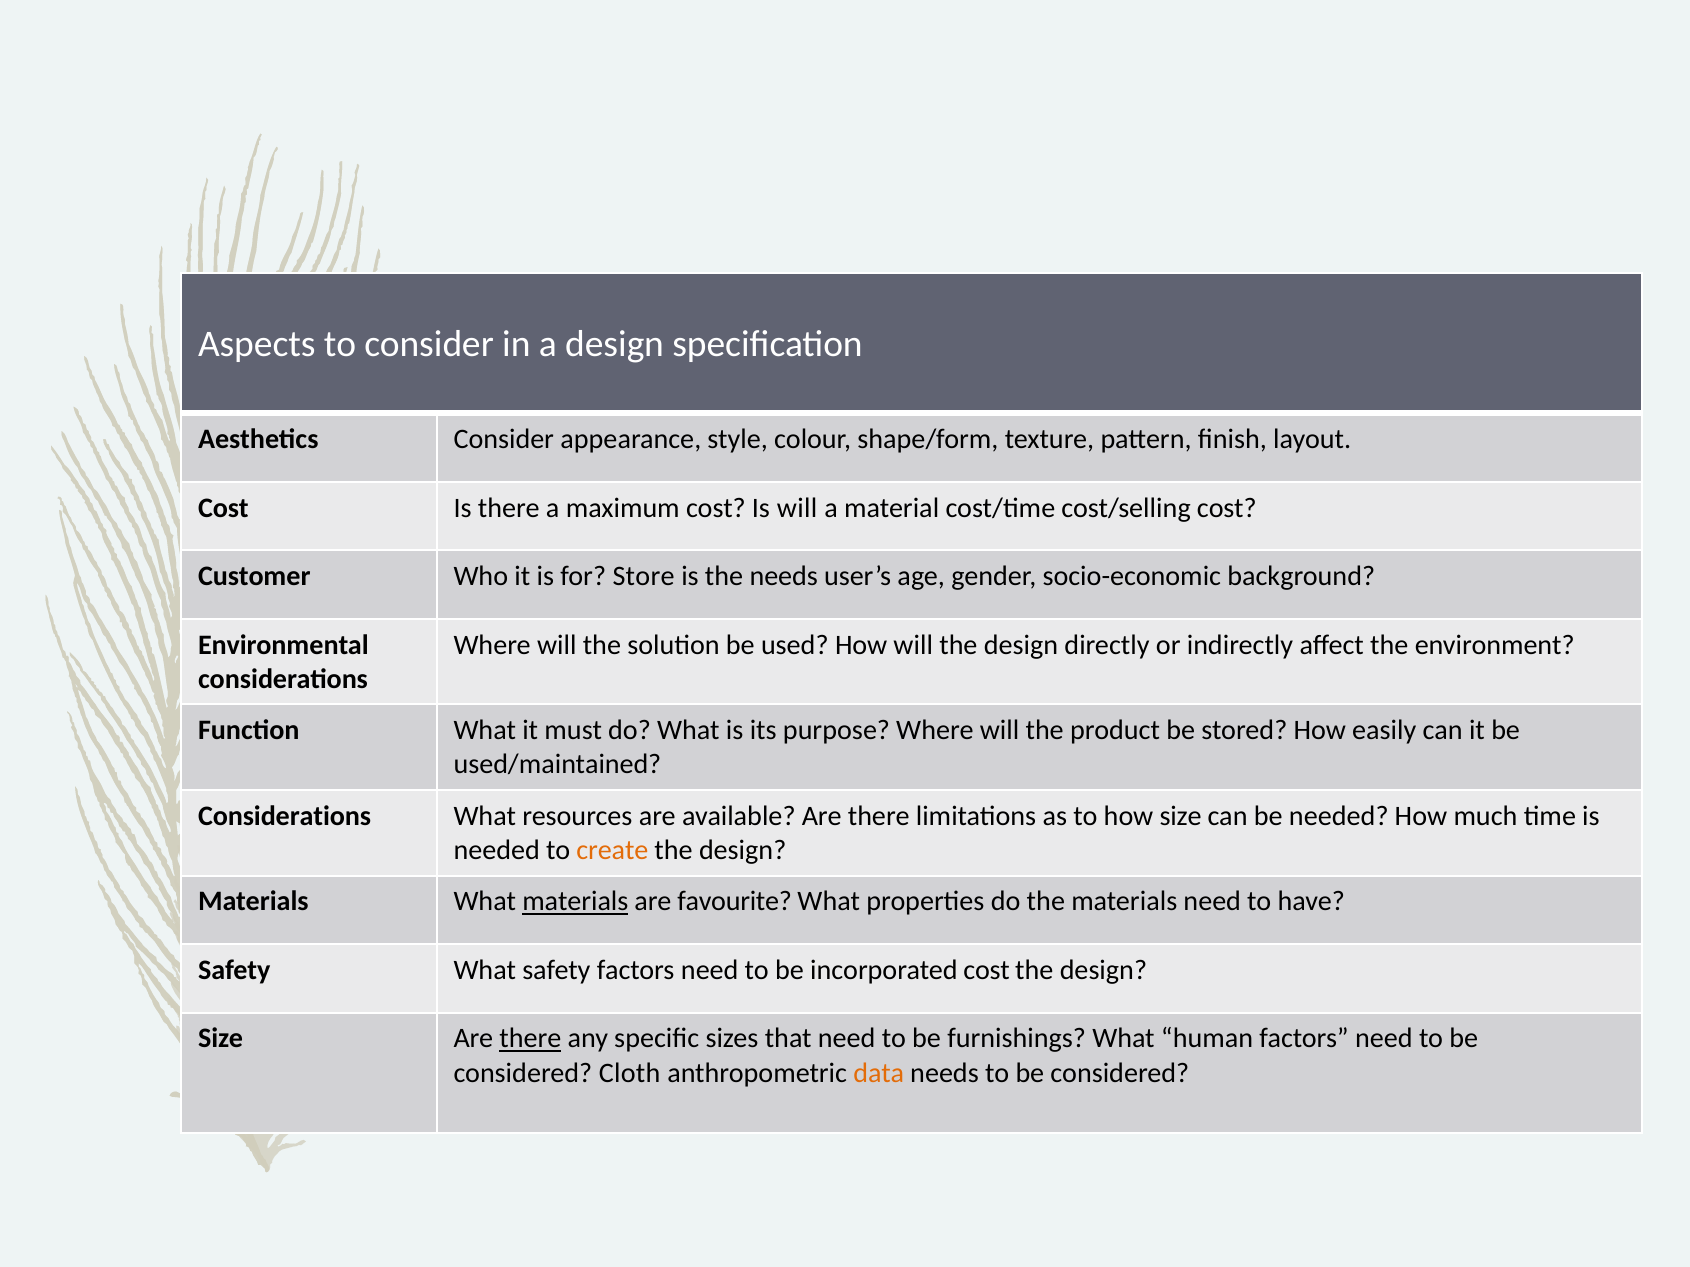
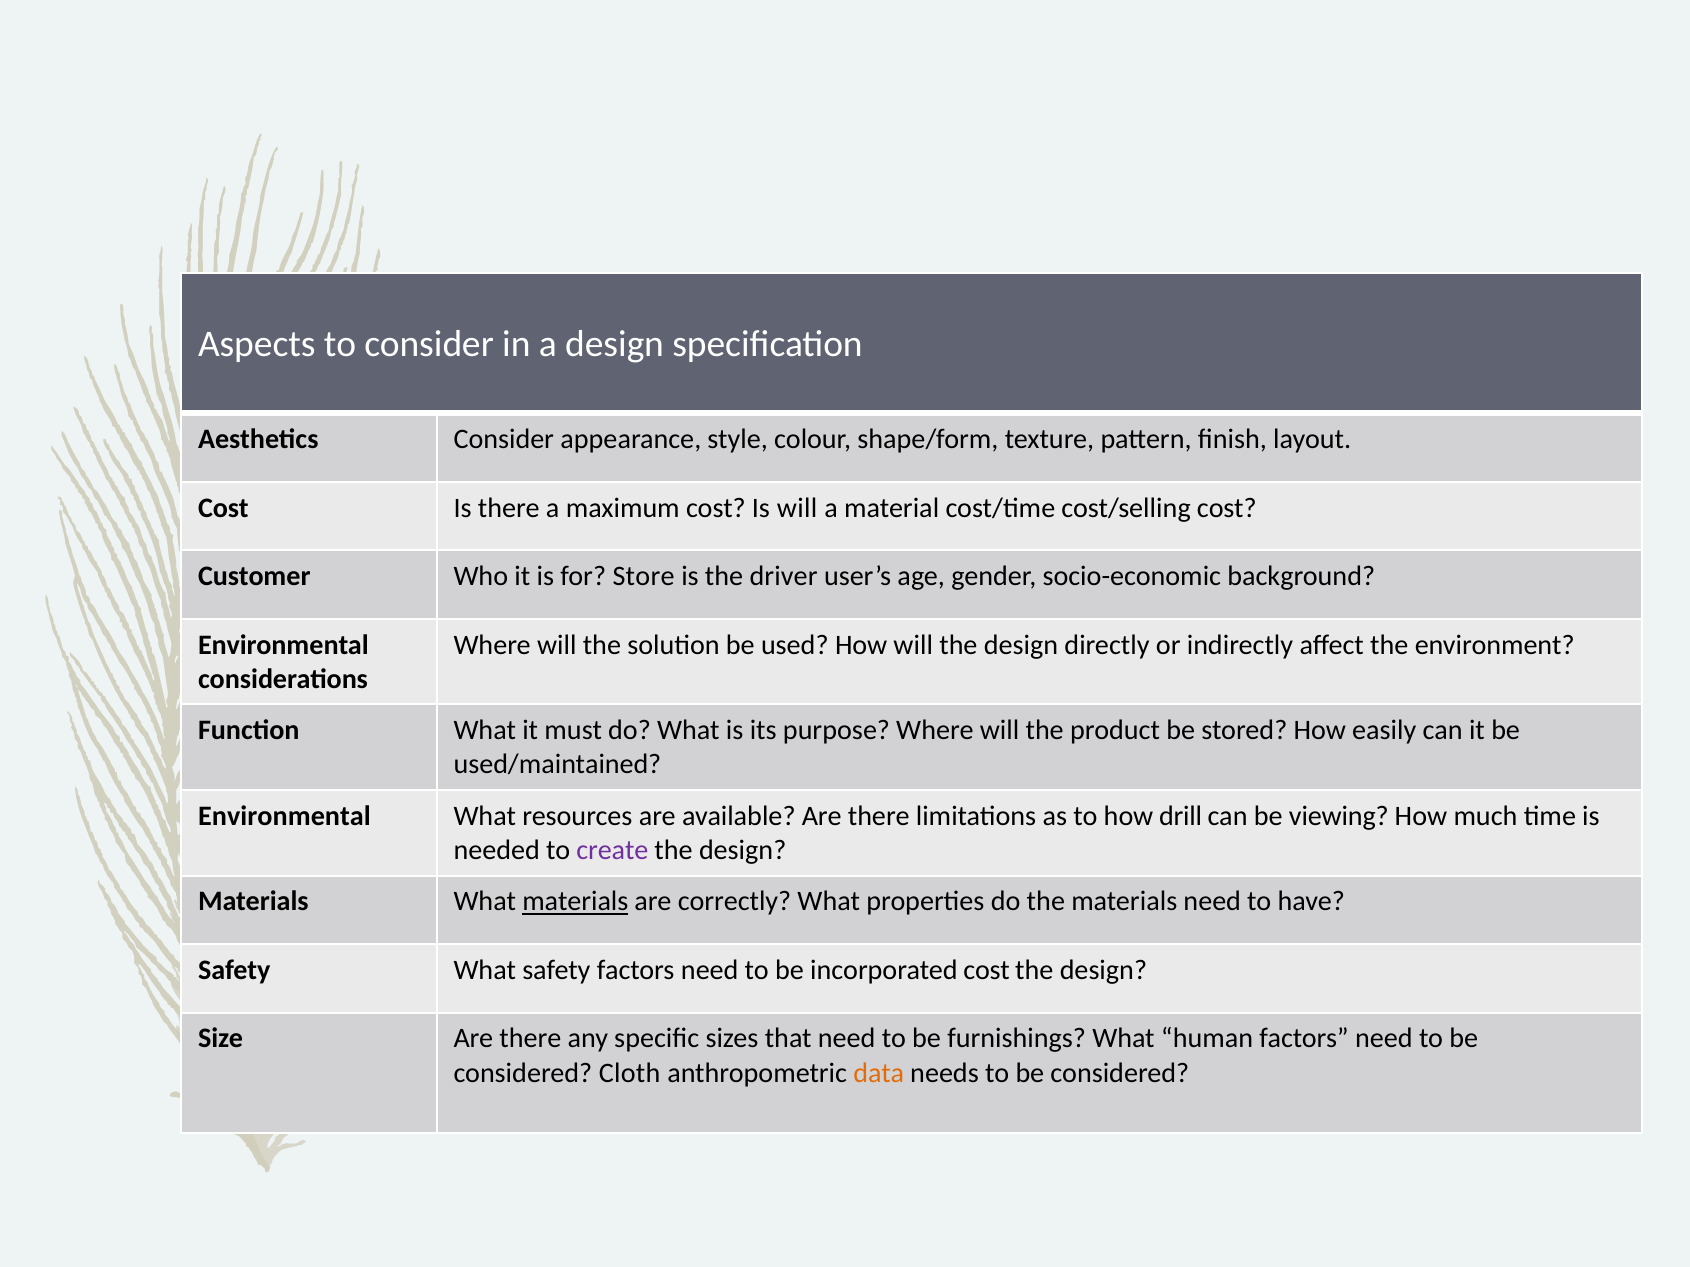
the needs: needs -> driver
Considerations at (285, 816): Considerations -> Environmental
how size: size -> drill
be needed: needed -> viewing
create colour: orange -> purple
favourite: favourite -> correctly
there at (530, 1039) underline: present -> none
